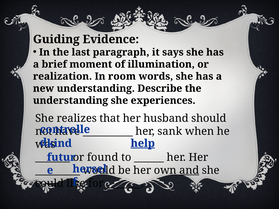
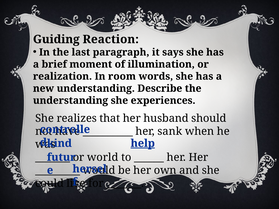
Evidence: Evidence -> Reaction
found: found -> world
and underline: present -> none
